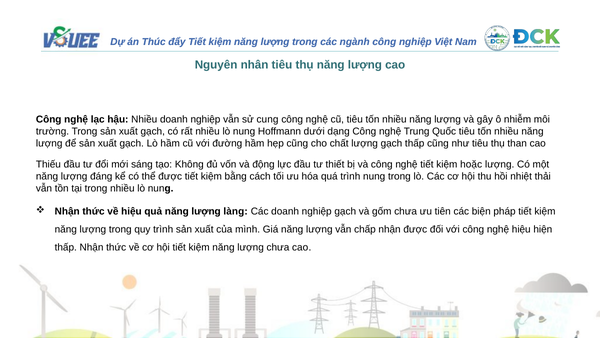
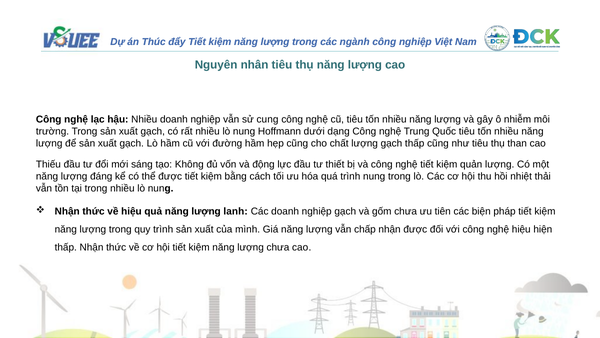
hoặc: hoặc -> quản
làng: làng -> lanh
